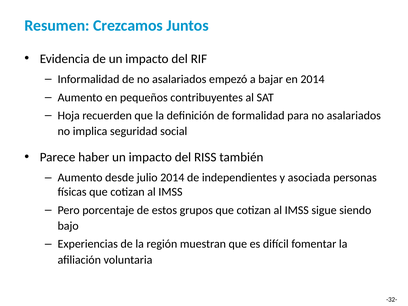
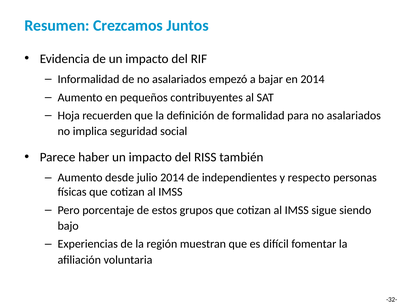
asociada: asociada -> respecto
